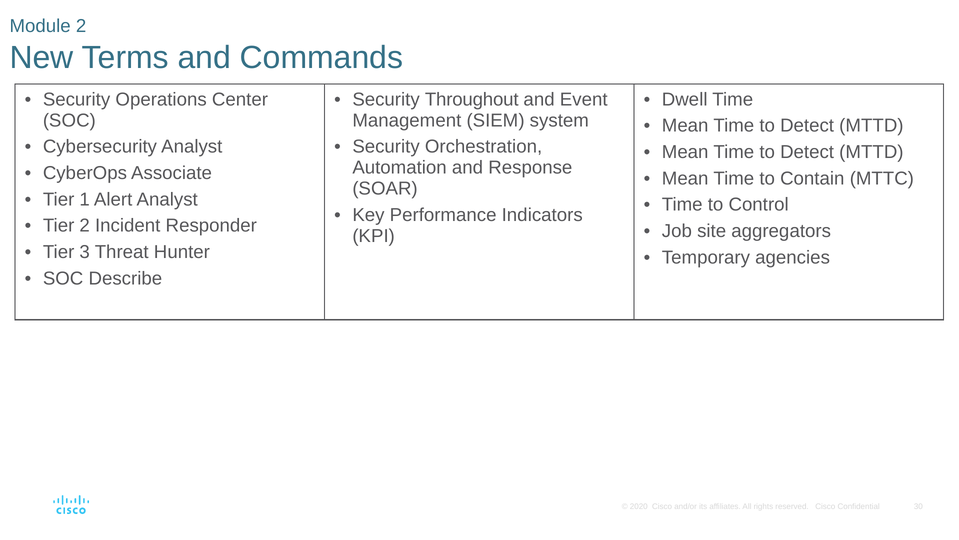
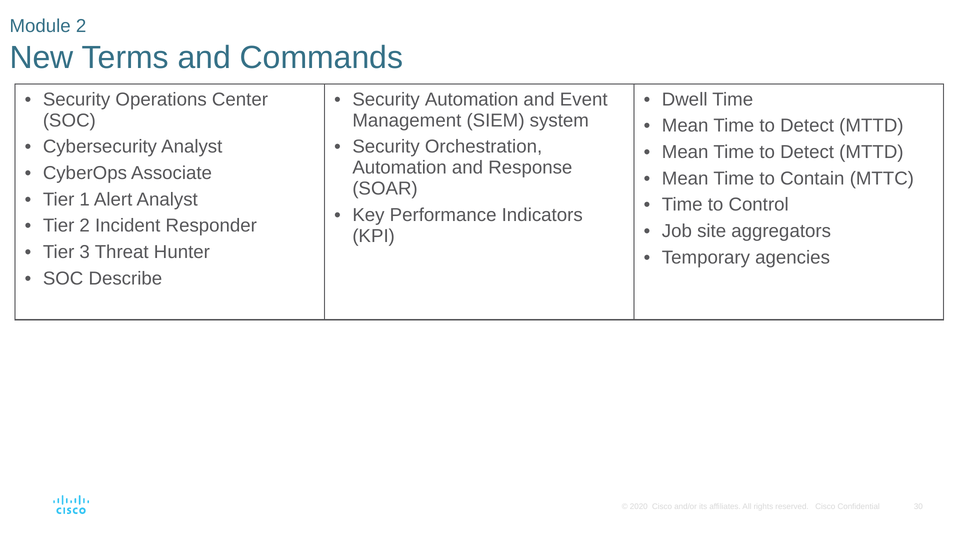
Security Throughout: Throughout -> Automation
